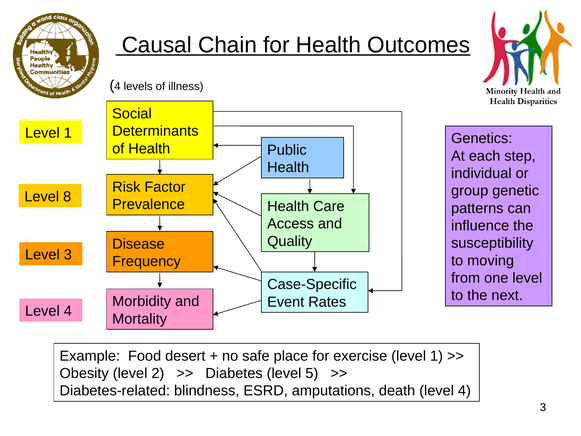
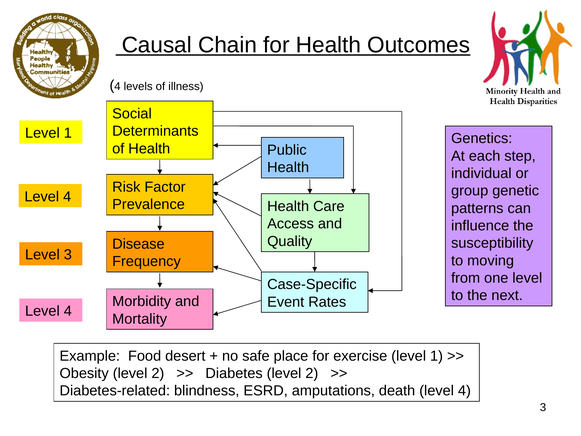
8 at (67, 197): 8 -> 4
Diabetes level 5: 5 -> 2
